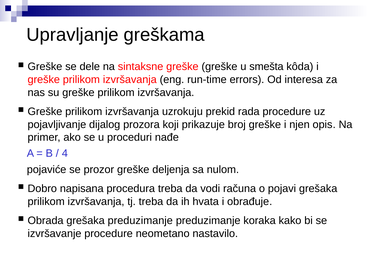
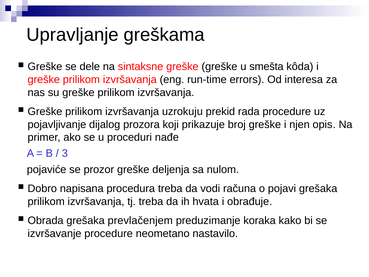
4: 4 -> 3
grešaka preduzimanje: preduzimanje -> prevlačenjem
